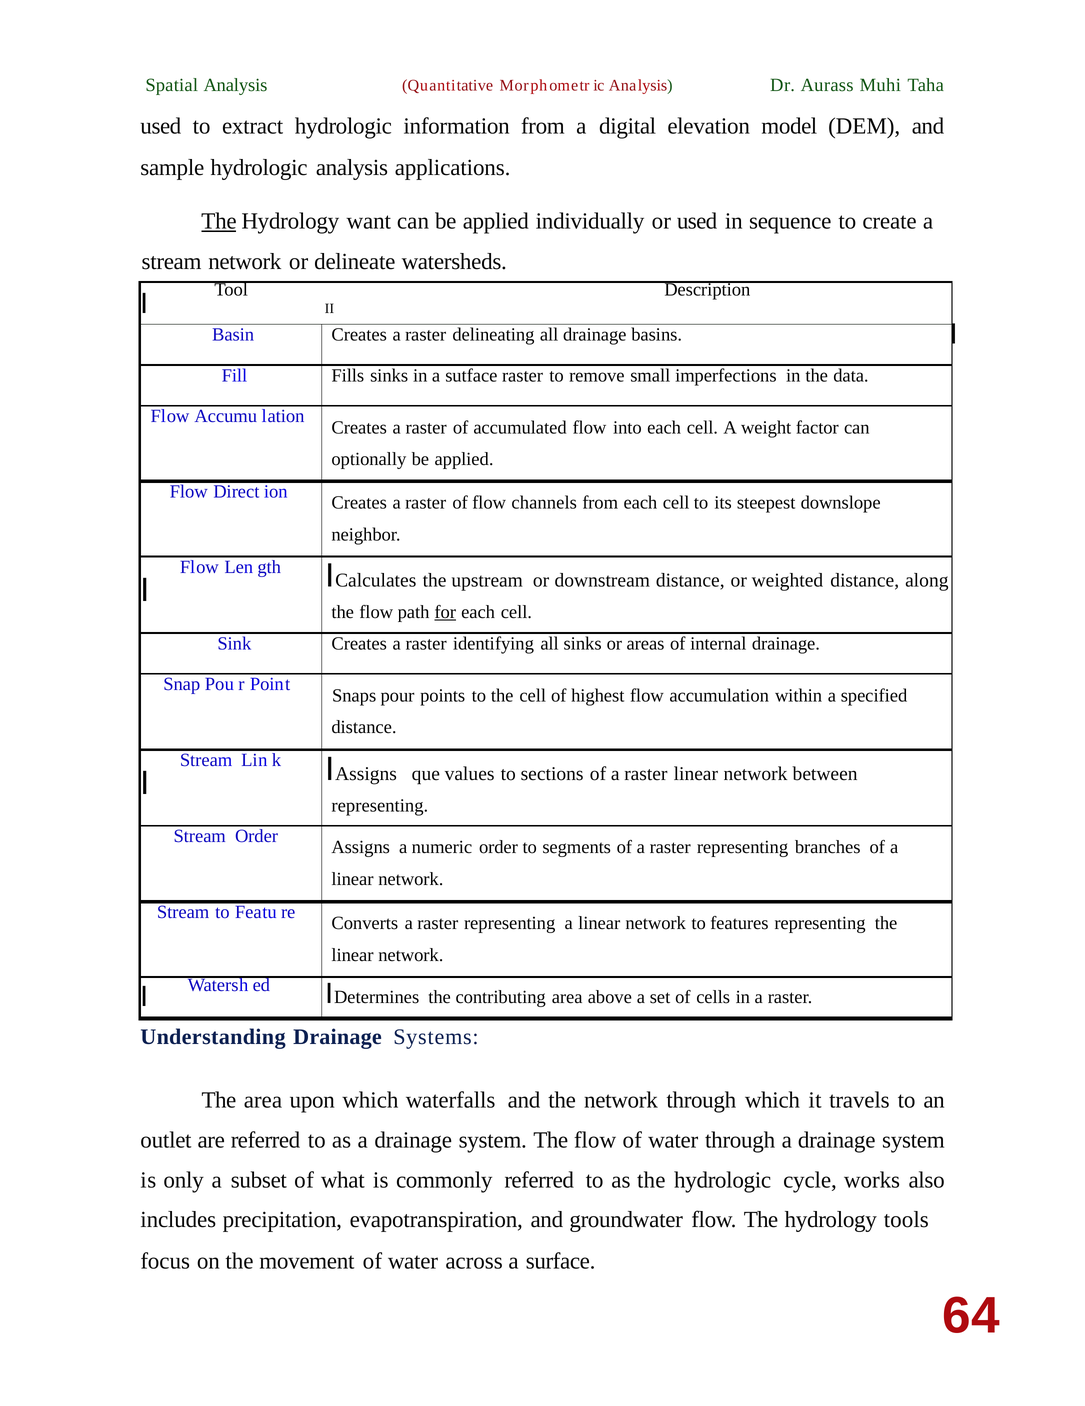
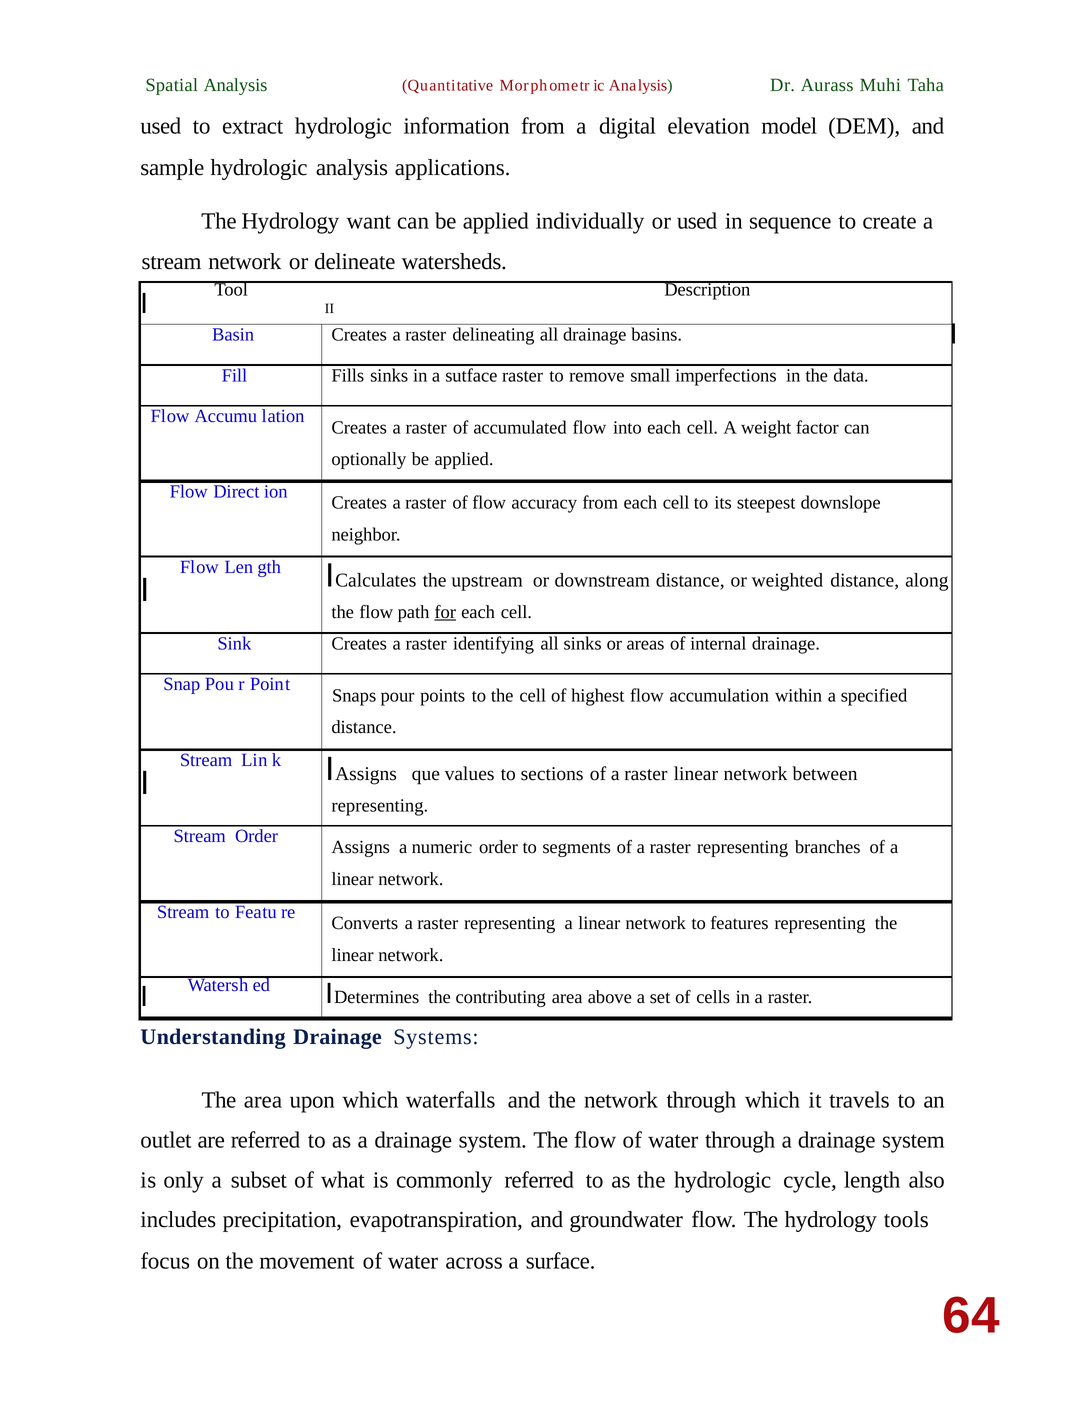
The at (219, 221) underline: present -> none
channels: channels -> accuracy
works: works -> length
